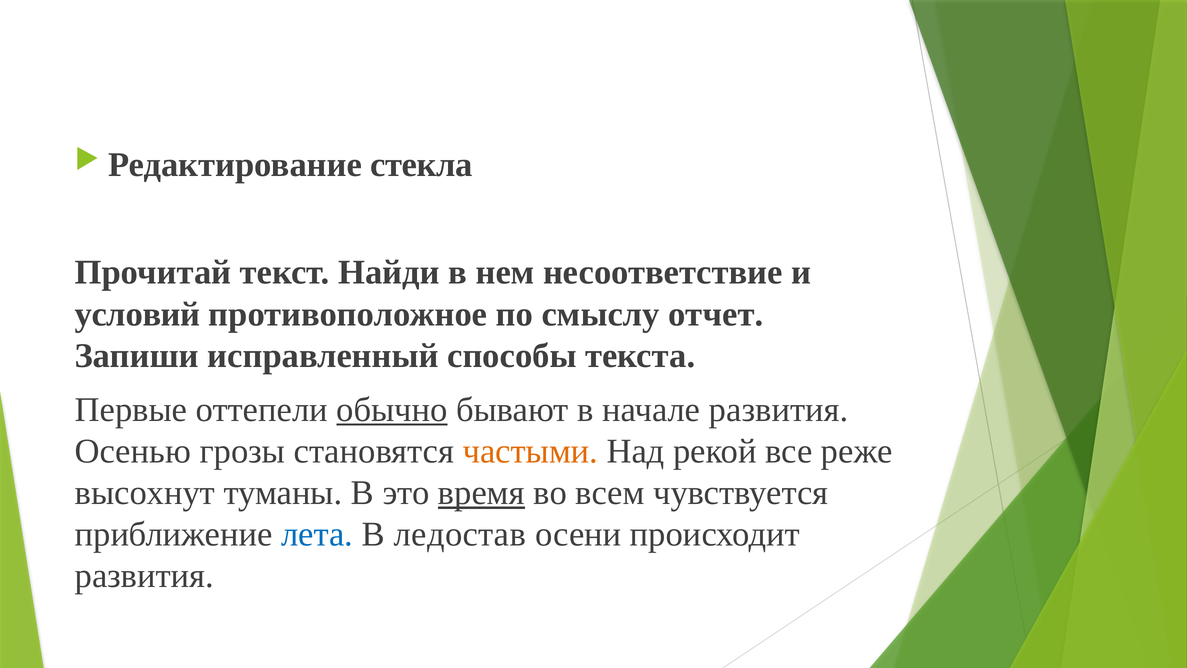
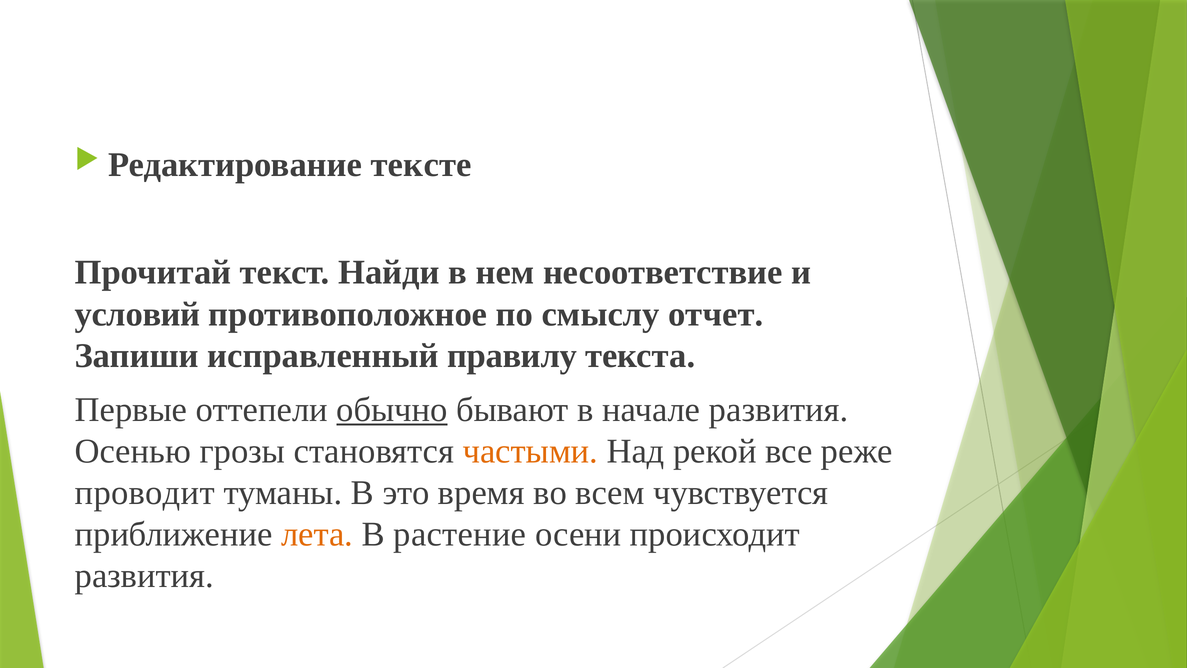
стекла: стекла -> тексте
способы: способы -> правилу
высохнут: высохнут -> проводит
время underline: present -> none
лета colour: blue -> orange
ледостав: ледостав -> растение
